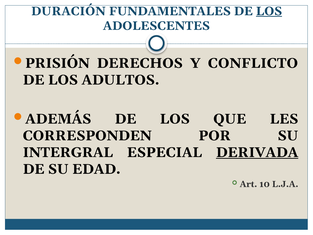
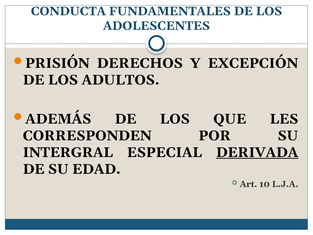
DURACIÓN: DURACIÓN -> CONDUCTA
LOS at (269, 11) underline: present -> none
CONFLICTO: CONFLICTO -> EXCEPCIÓN
